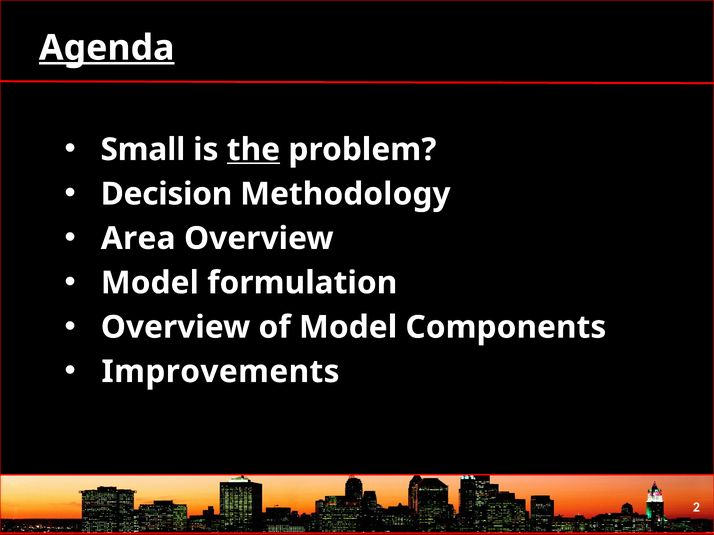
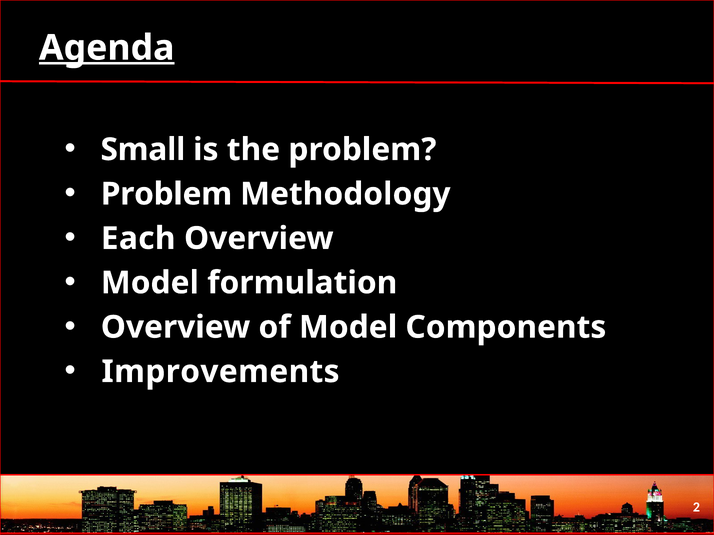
the underline: present -> none
Decision at (166, 194): Decision -> Problem
Area: Area -> Each
